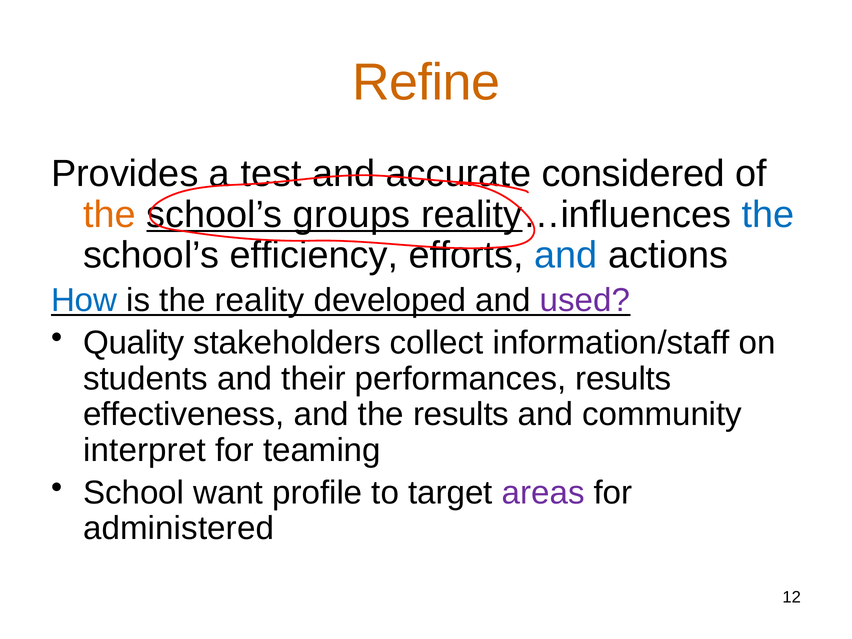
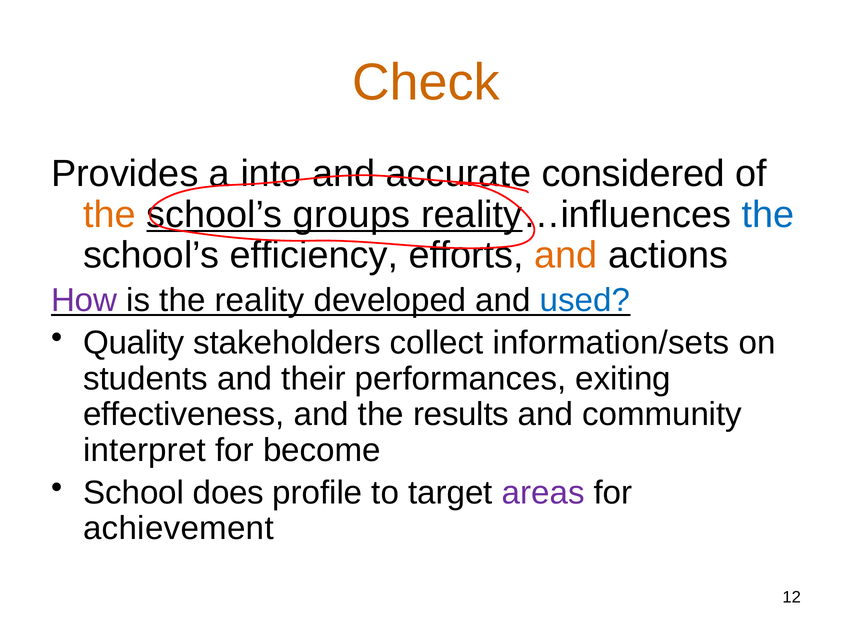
Refine: Refine -> Check
test: test -> into
and at (566, 255) colour: blue -> orange
How colour: blue -> purple
used colour: purple -> blue
information/staff: information/staff -> information/sets
performances results: results -> exiting
teaming: teaming -> become
want: want -> does
administered: administered -> achievement
